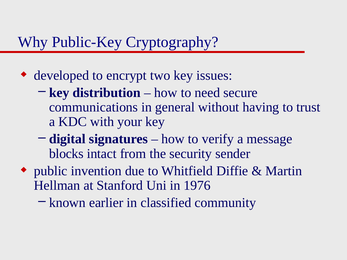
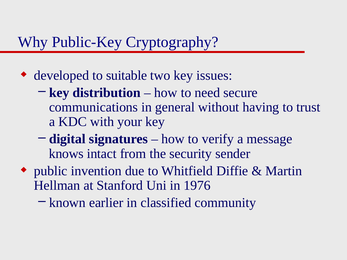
encrypt: encrypt -> suitable
blocks: blocks -> knows
